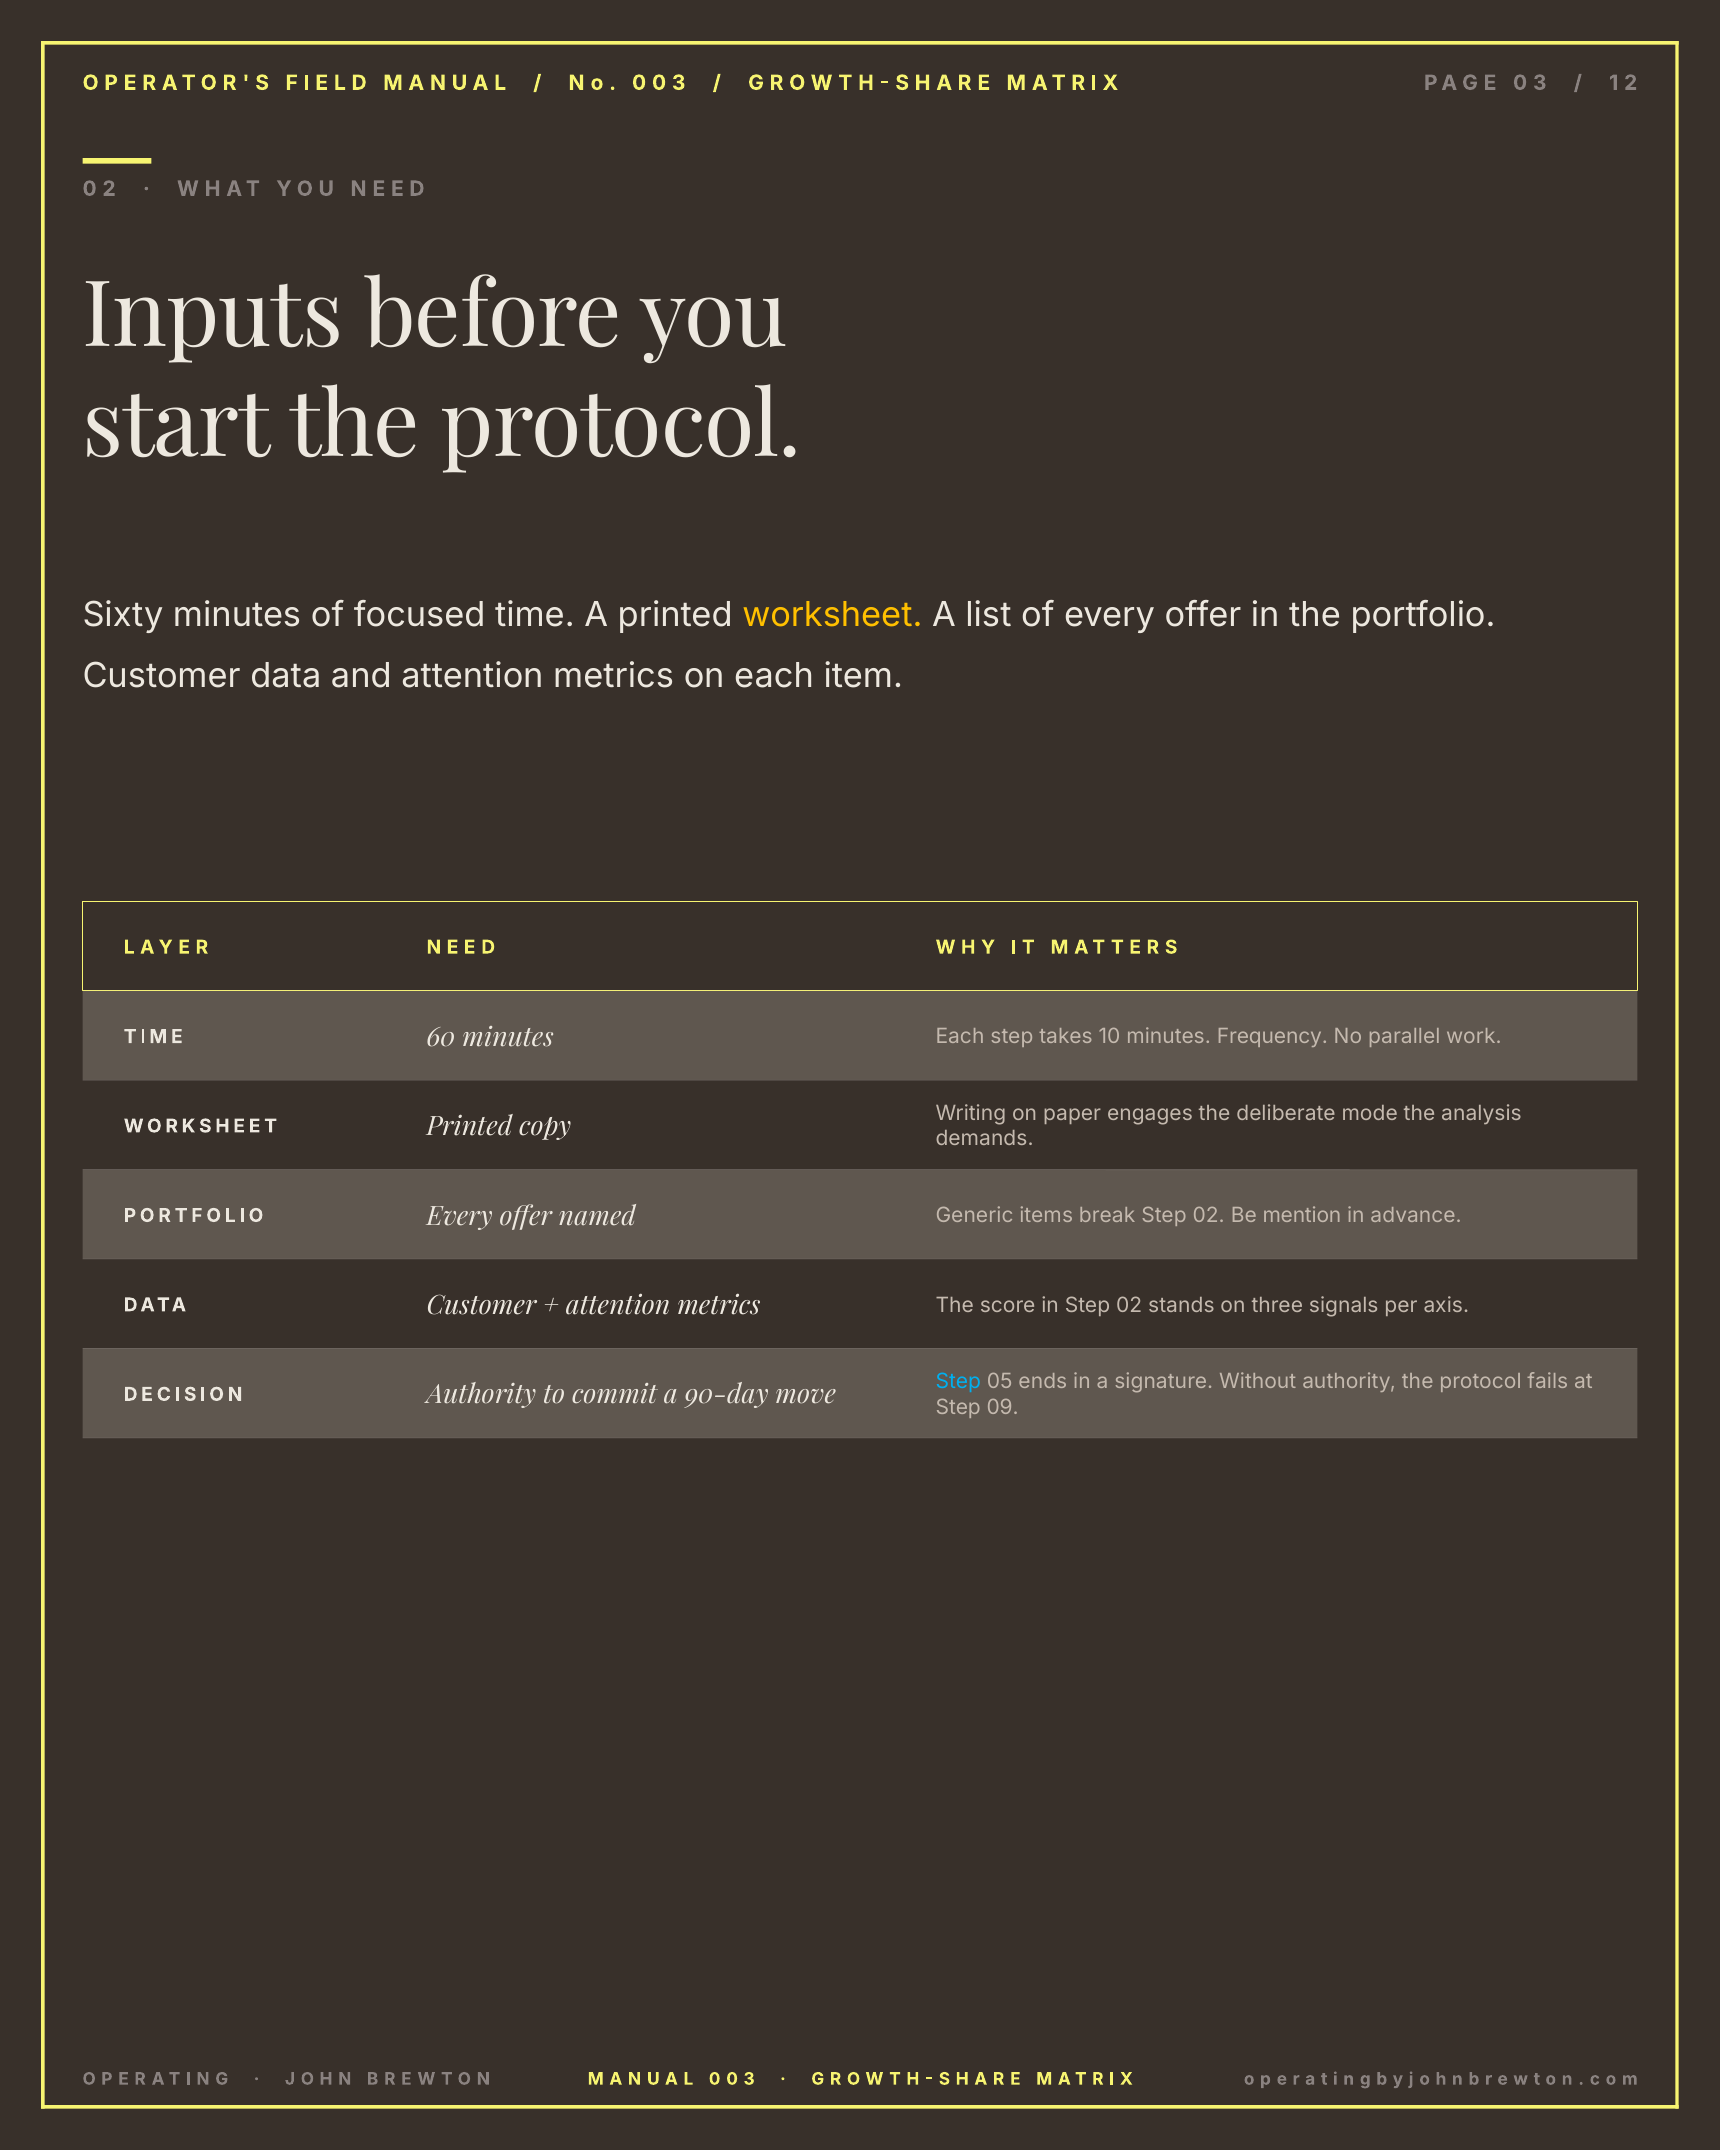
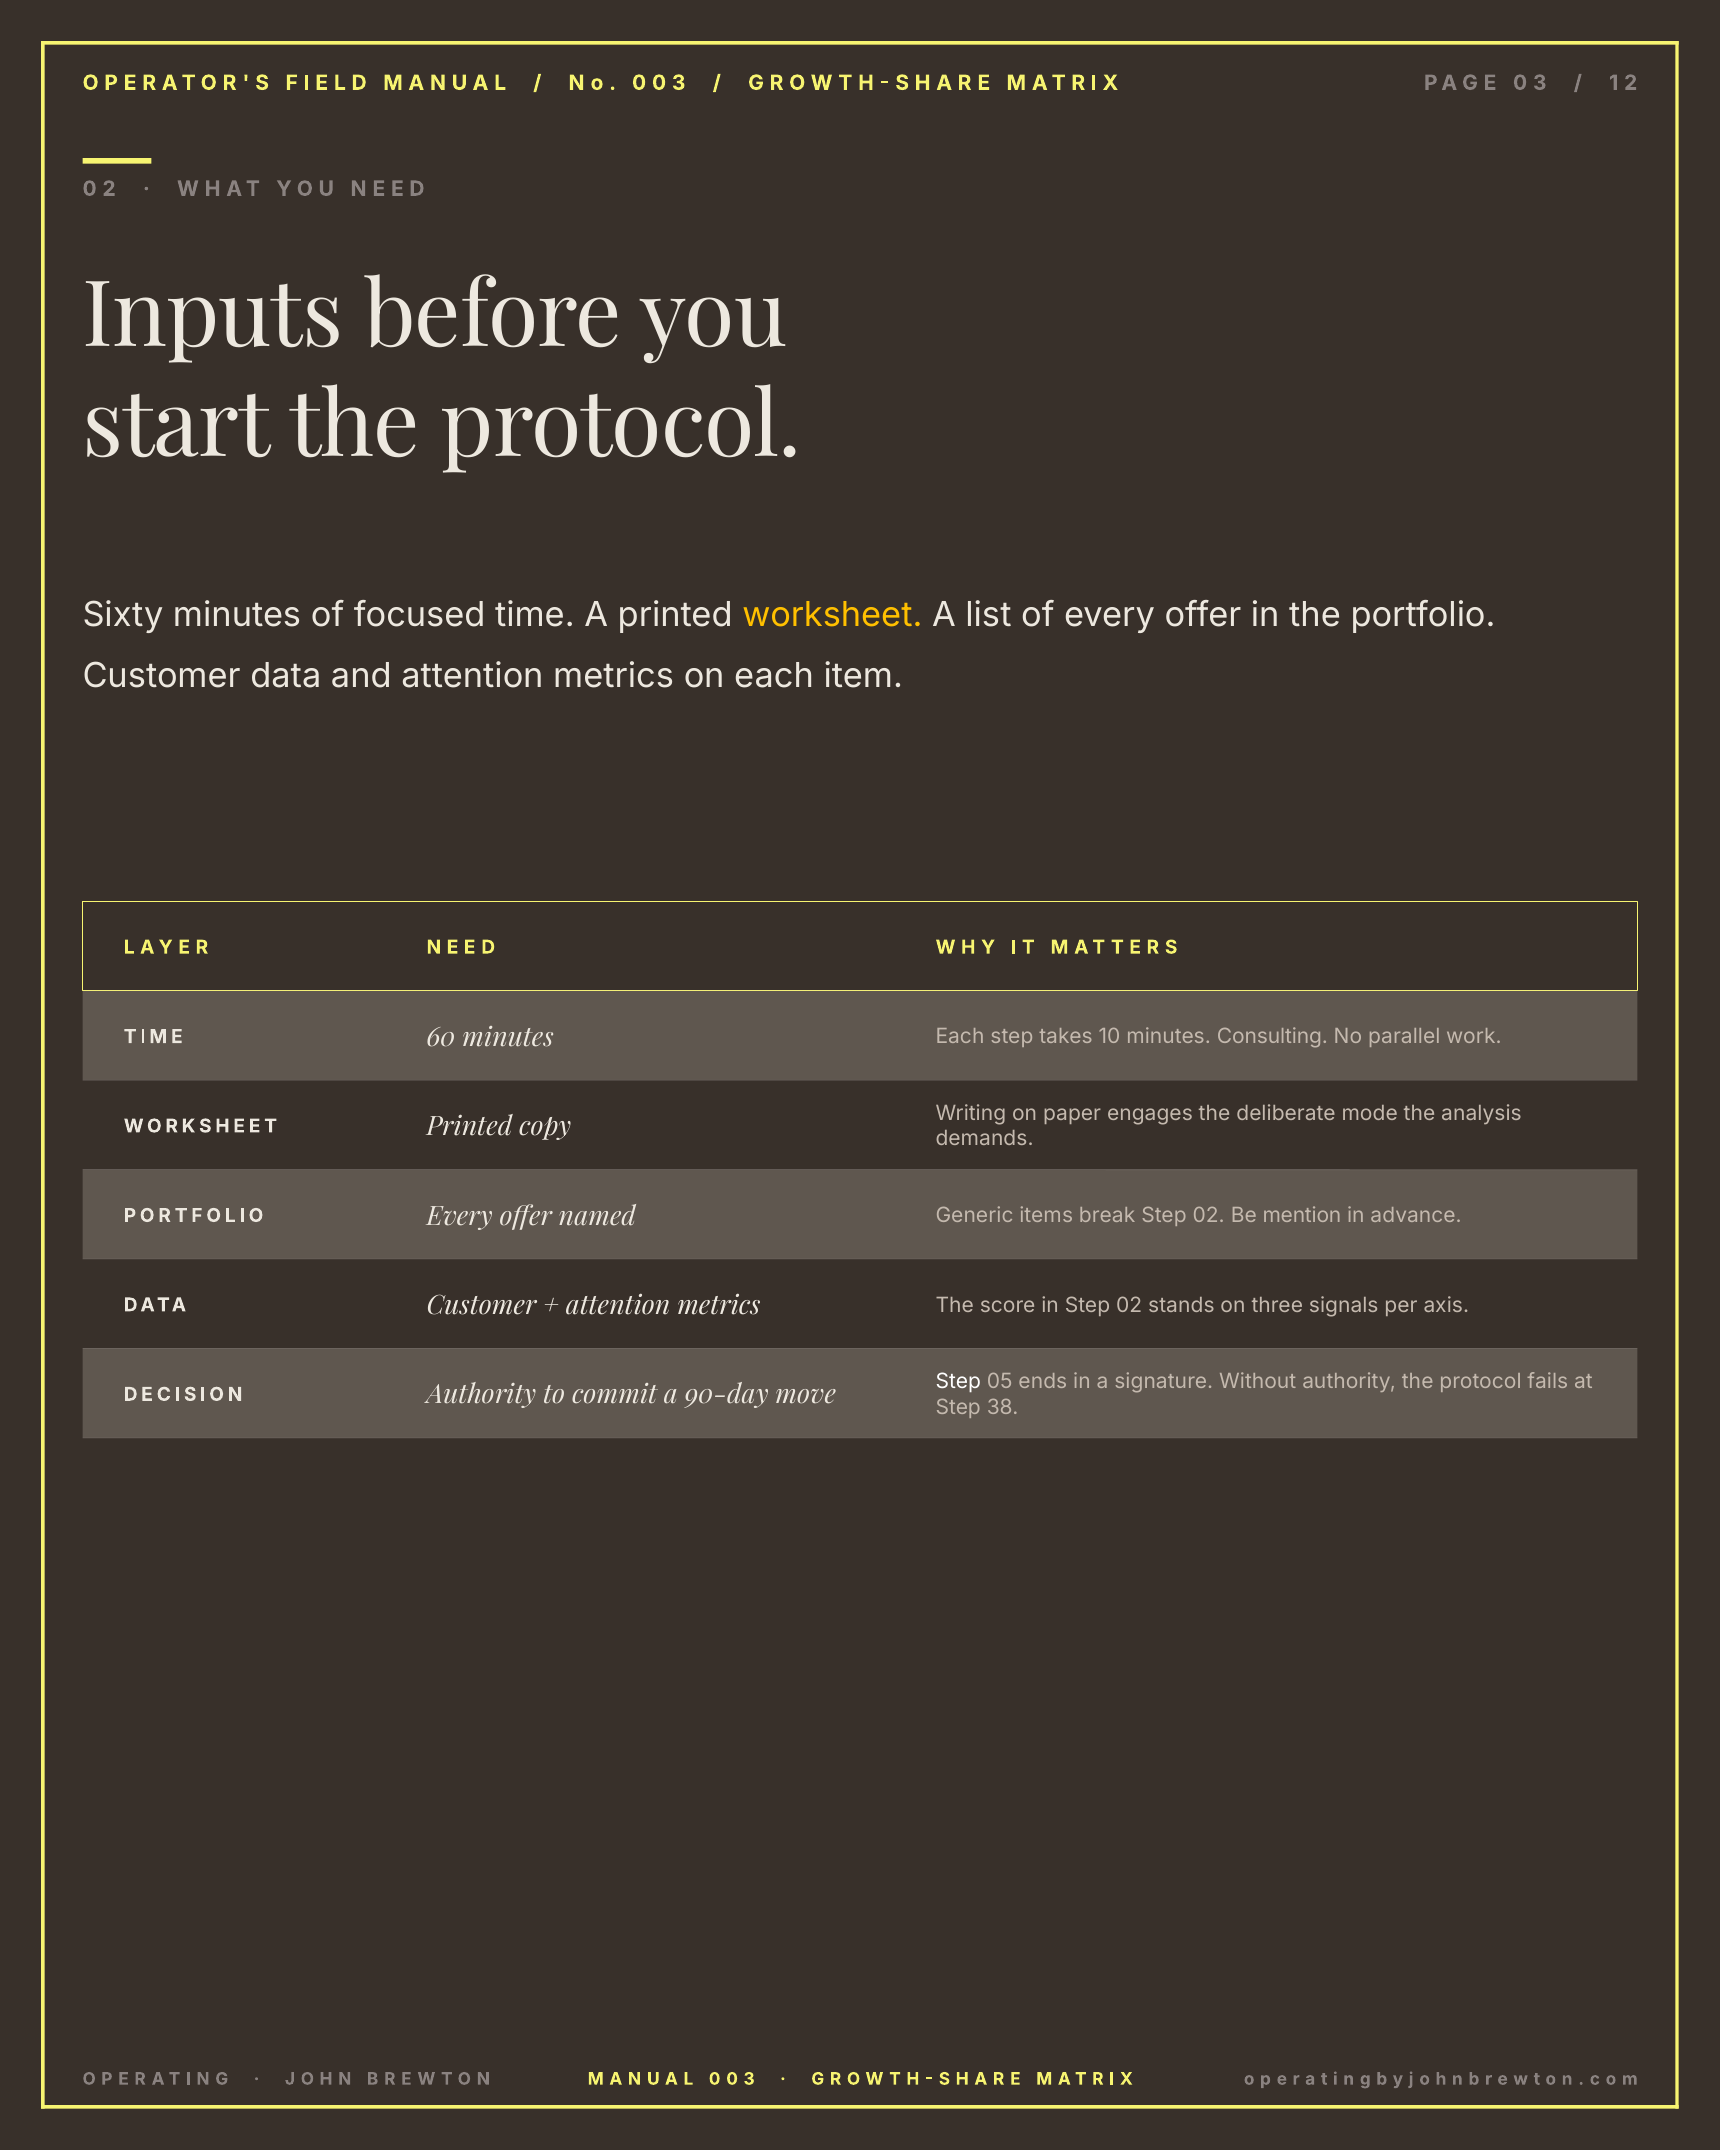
Frequency: Frequency -> Consulting
Step at (958, 1382) colour: light blue -> white
09: 09 -> 38
